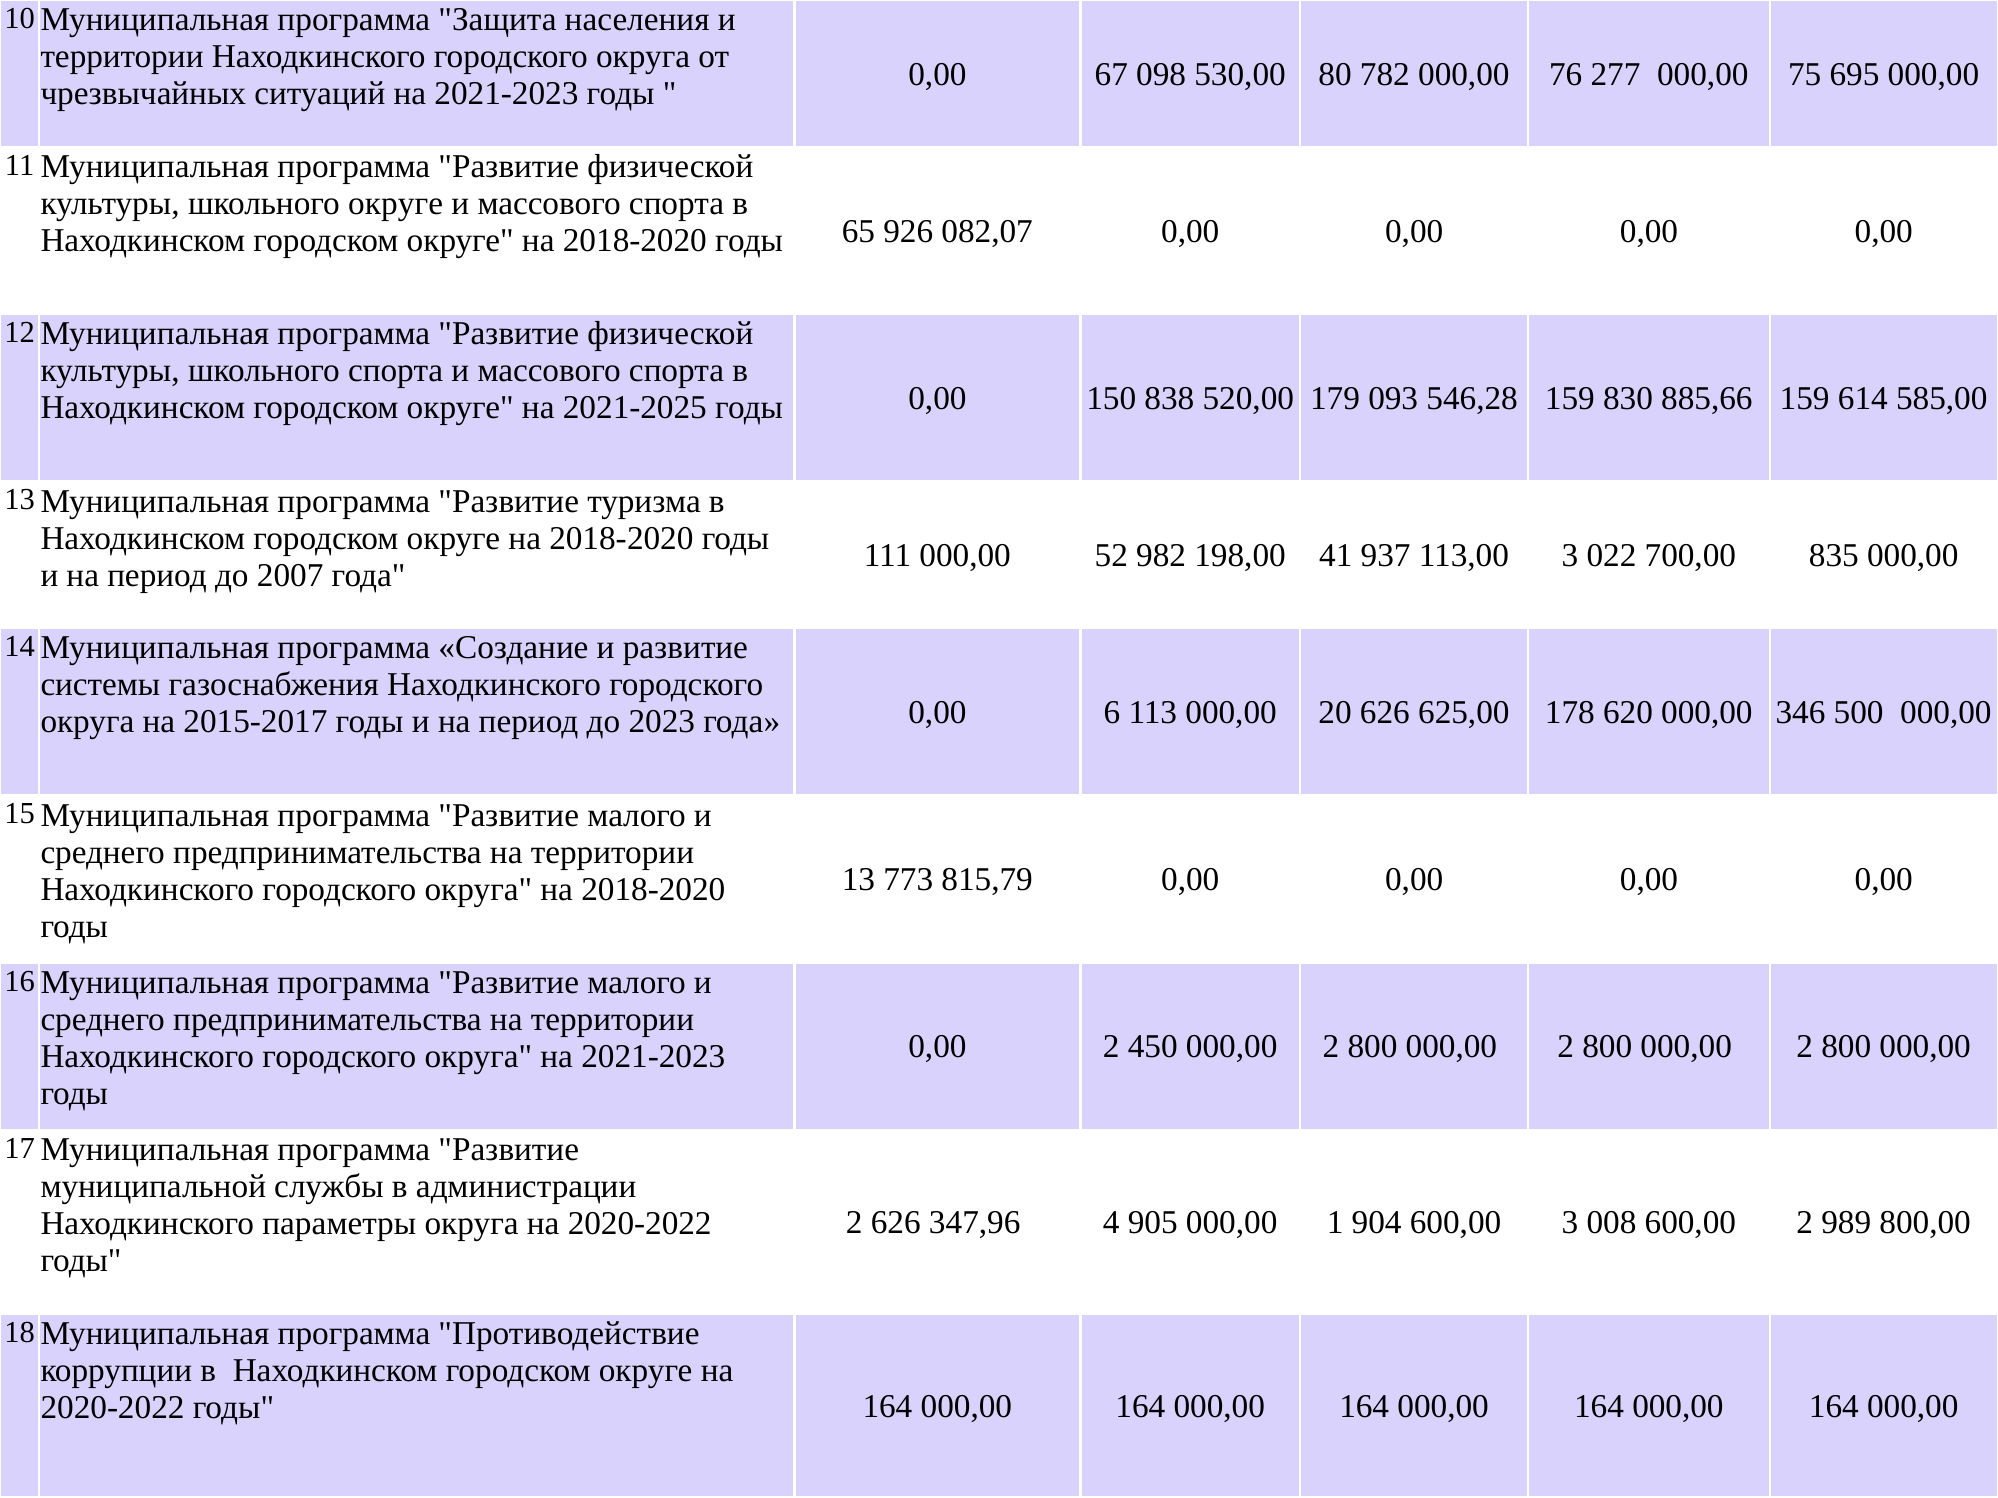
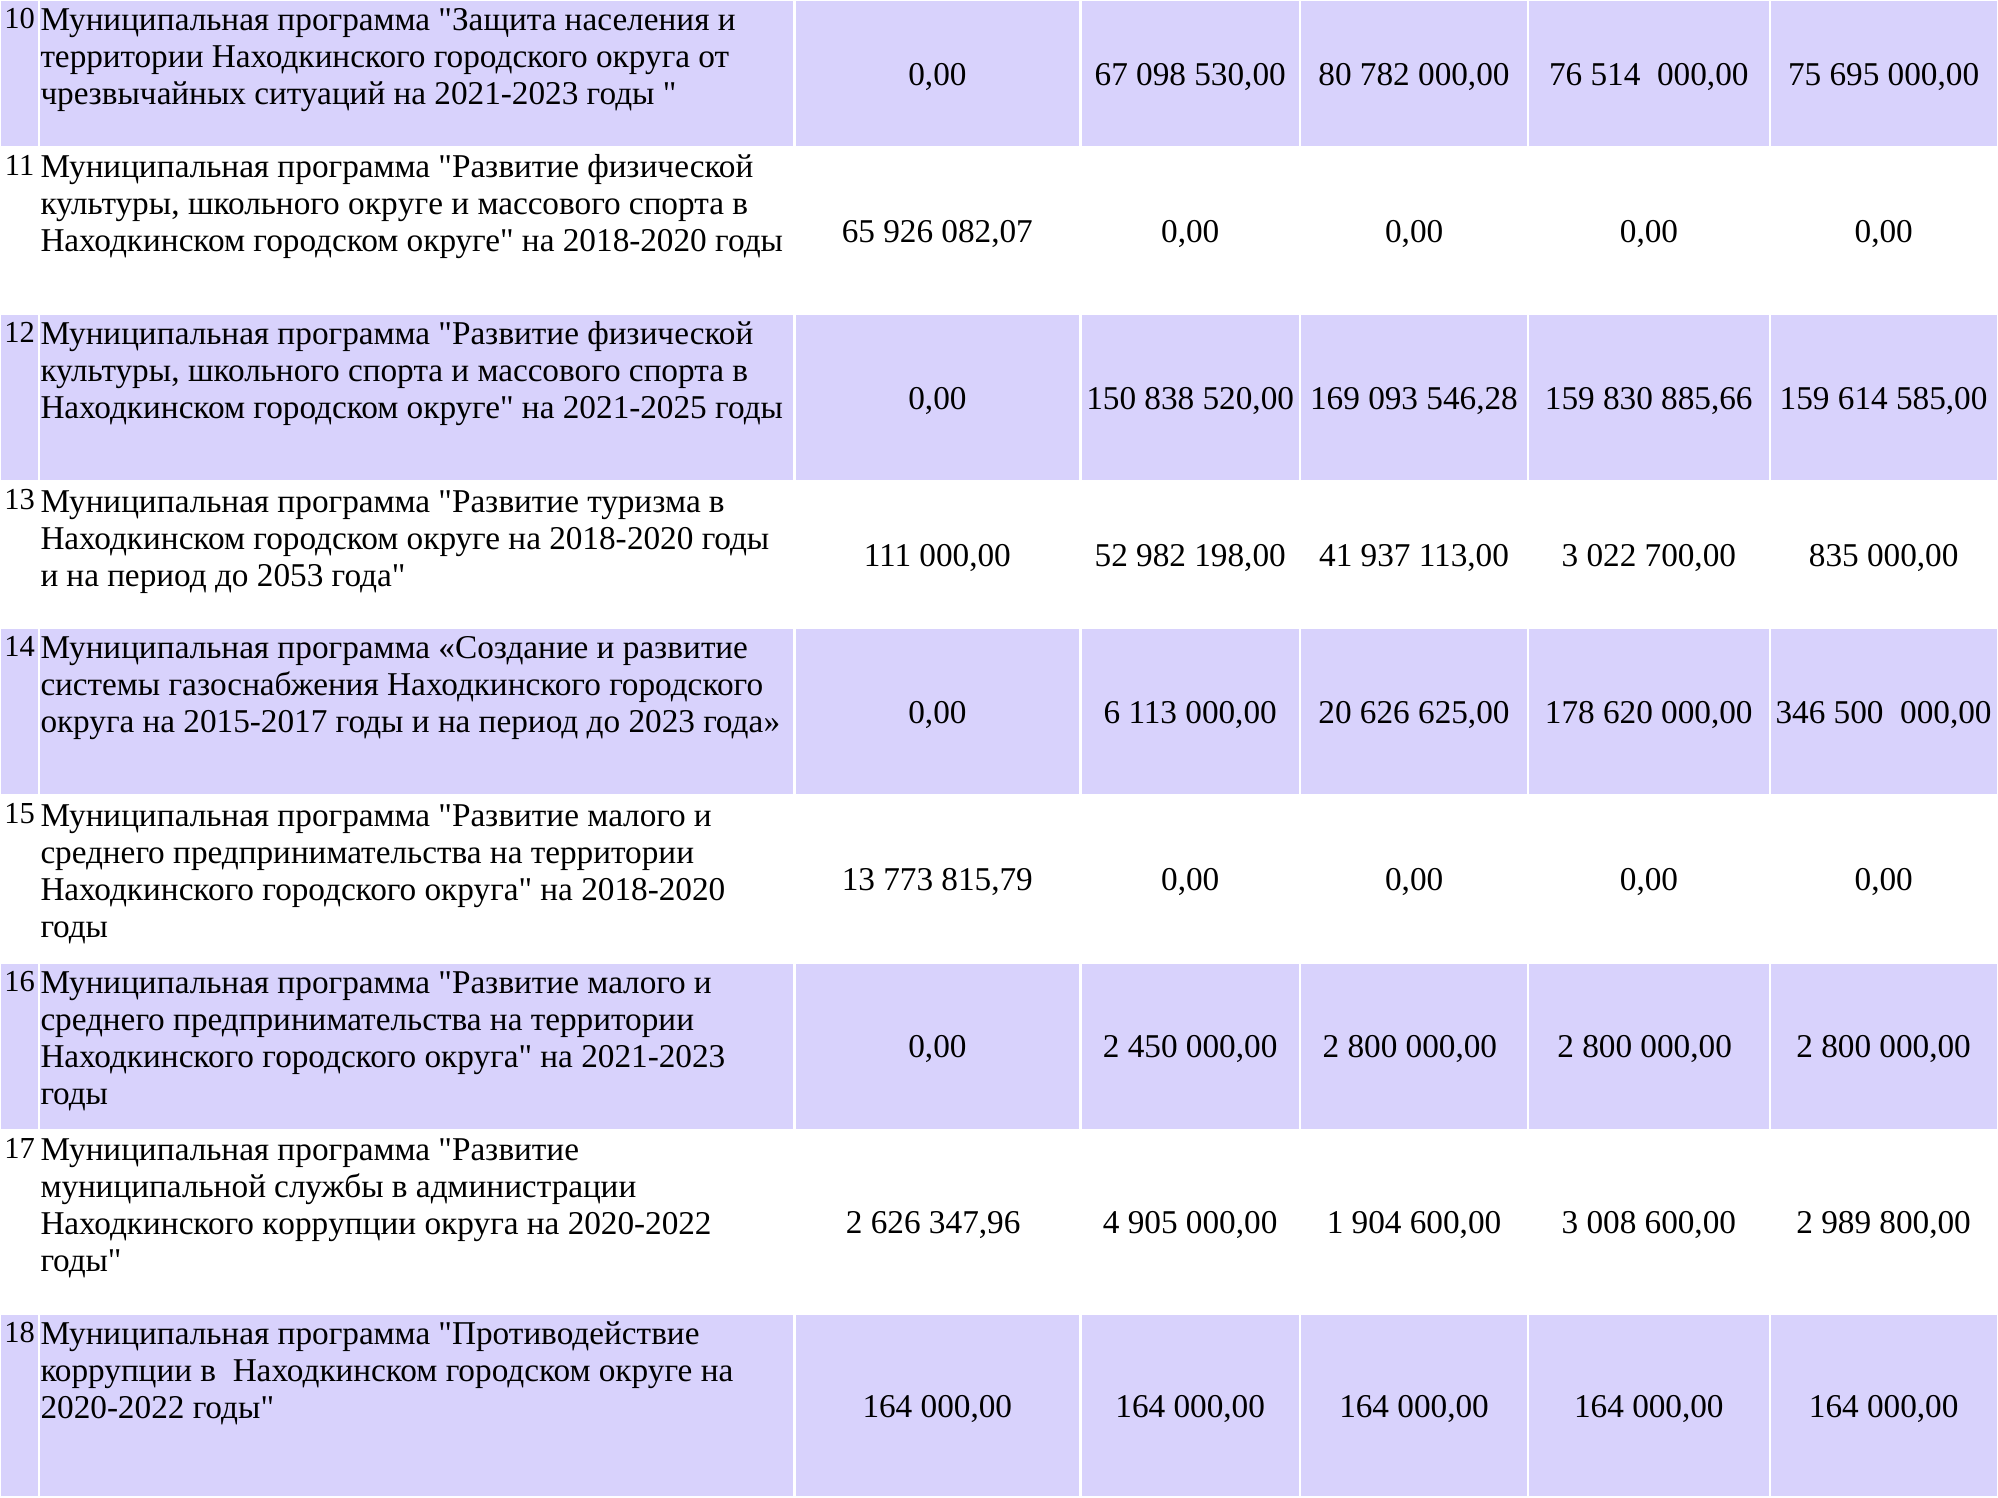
277: 277 -> 514
179: 179 -> 169
2007: 2007 -> 2053
Находкинского параметры: параметры -> коррупции
